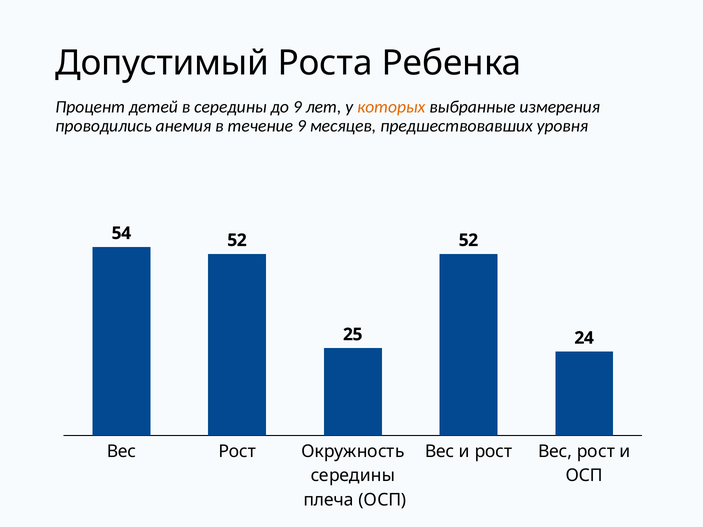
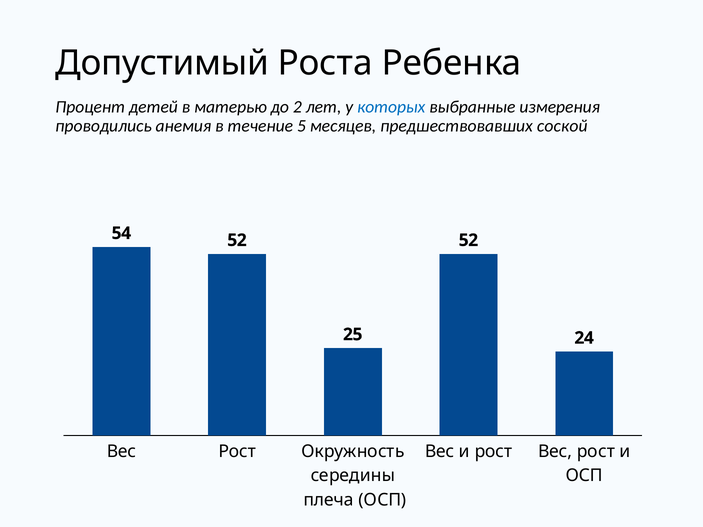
в середины: середины -> матерью
до 9: 9 -> 2
которых colour: orange -> blue
течение 9: 9 -> 5
уровня: уровня -> соской
